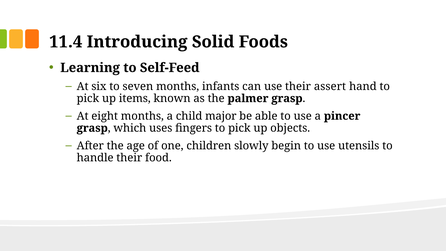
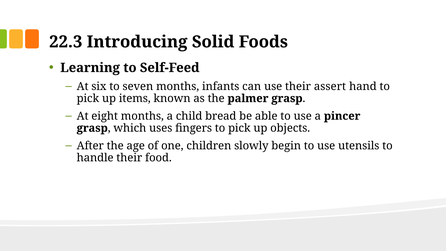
11.4: 11.4 -> 22.3
major: major -> bread
